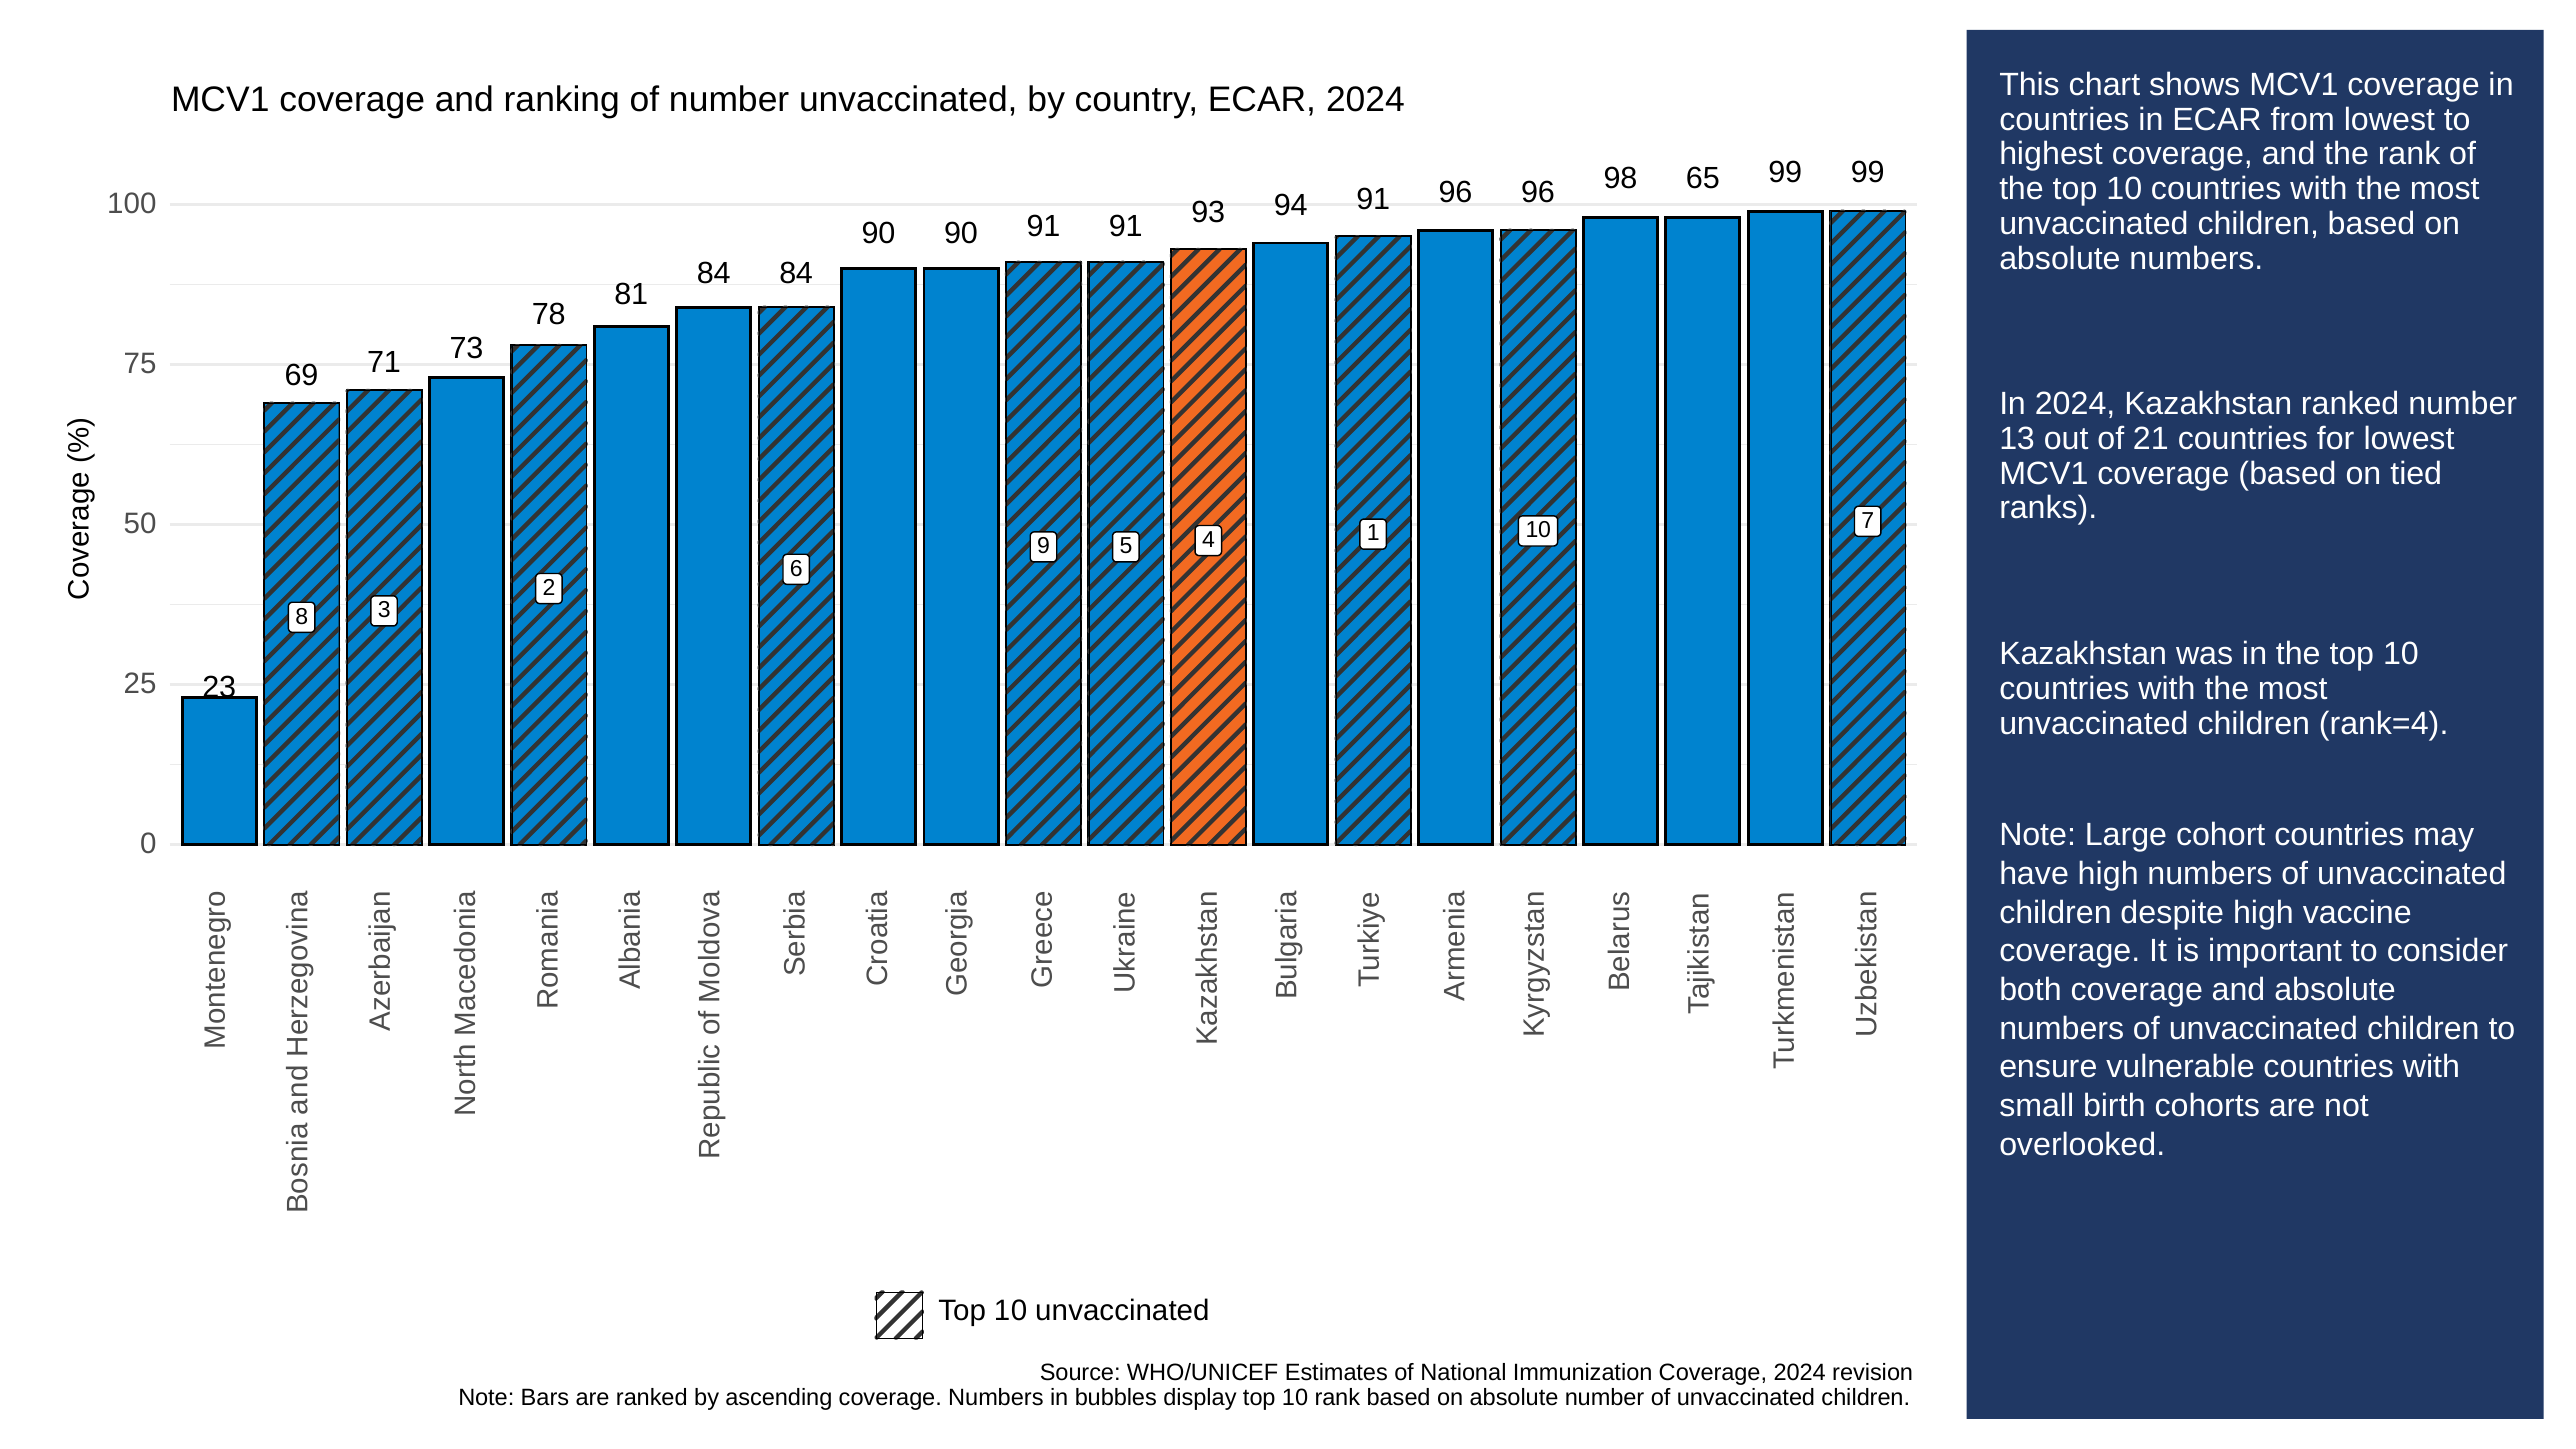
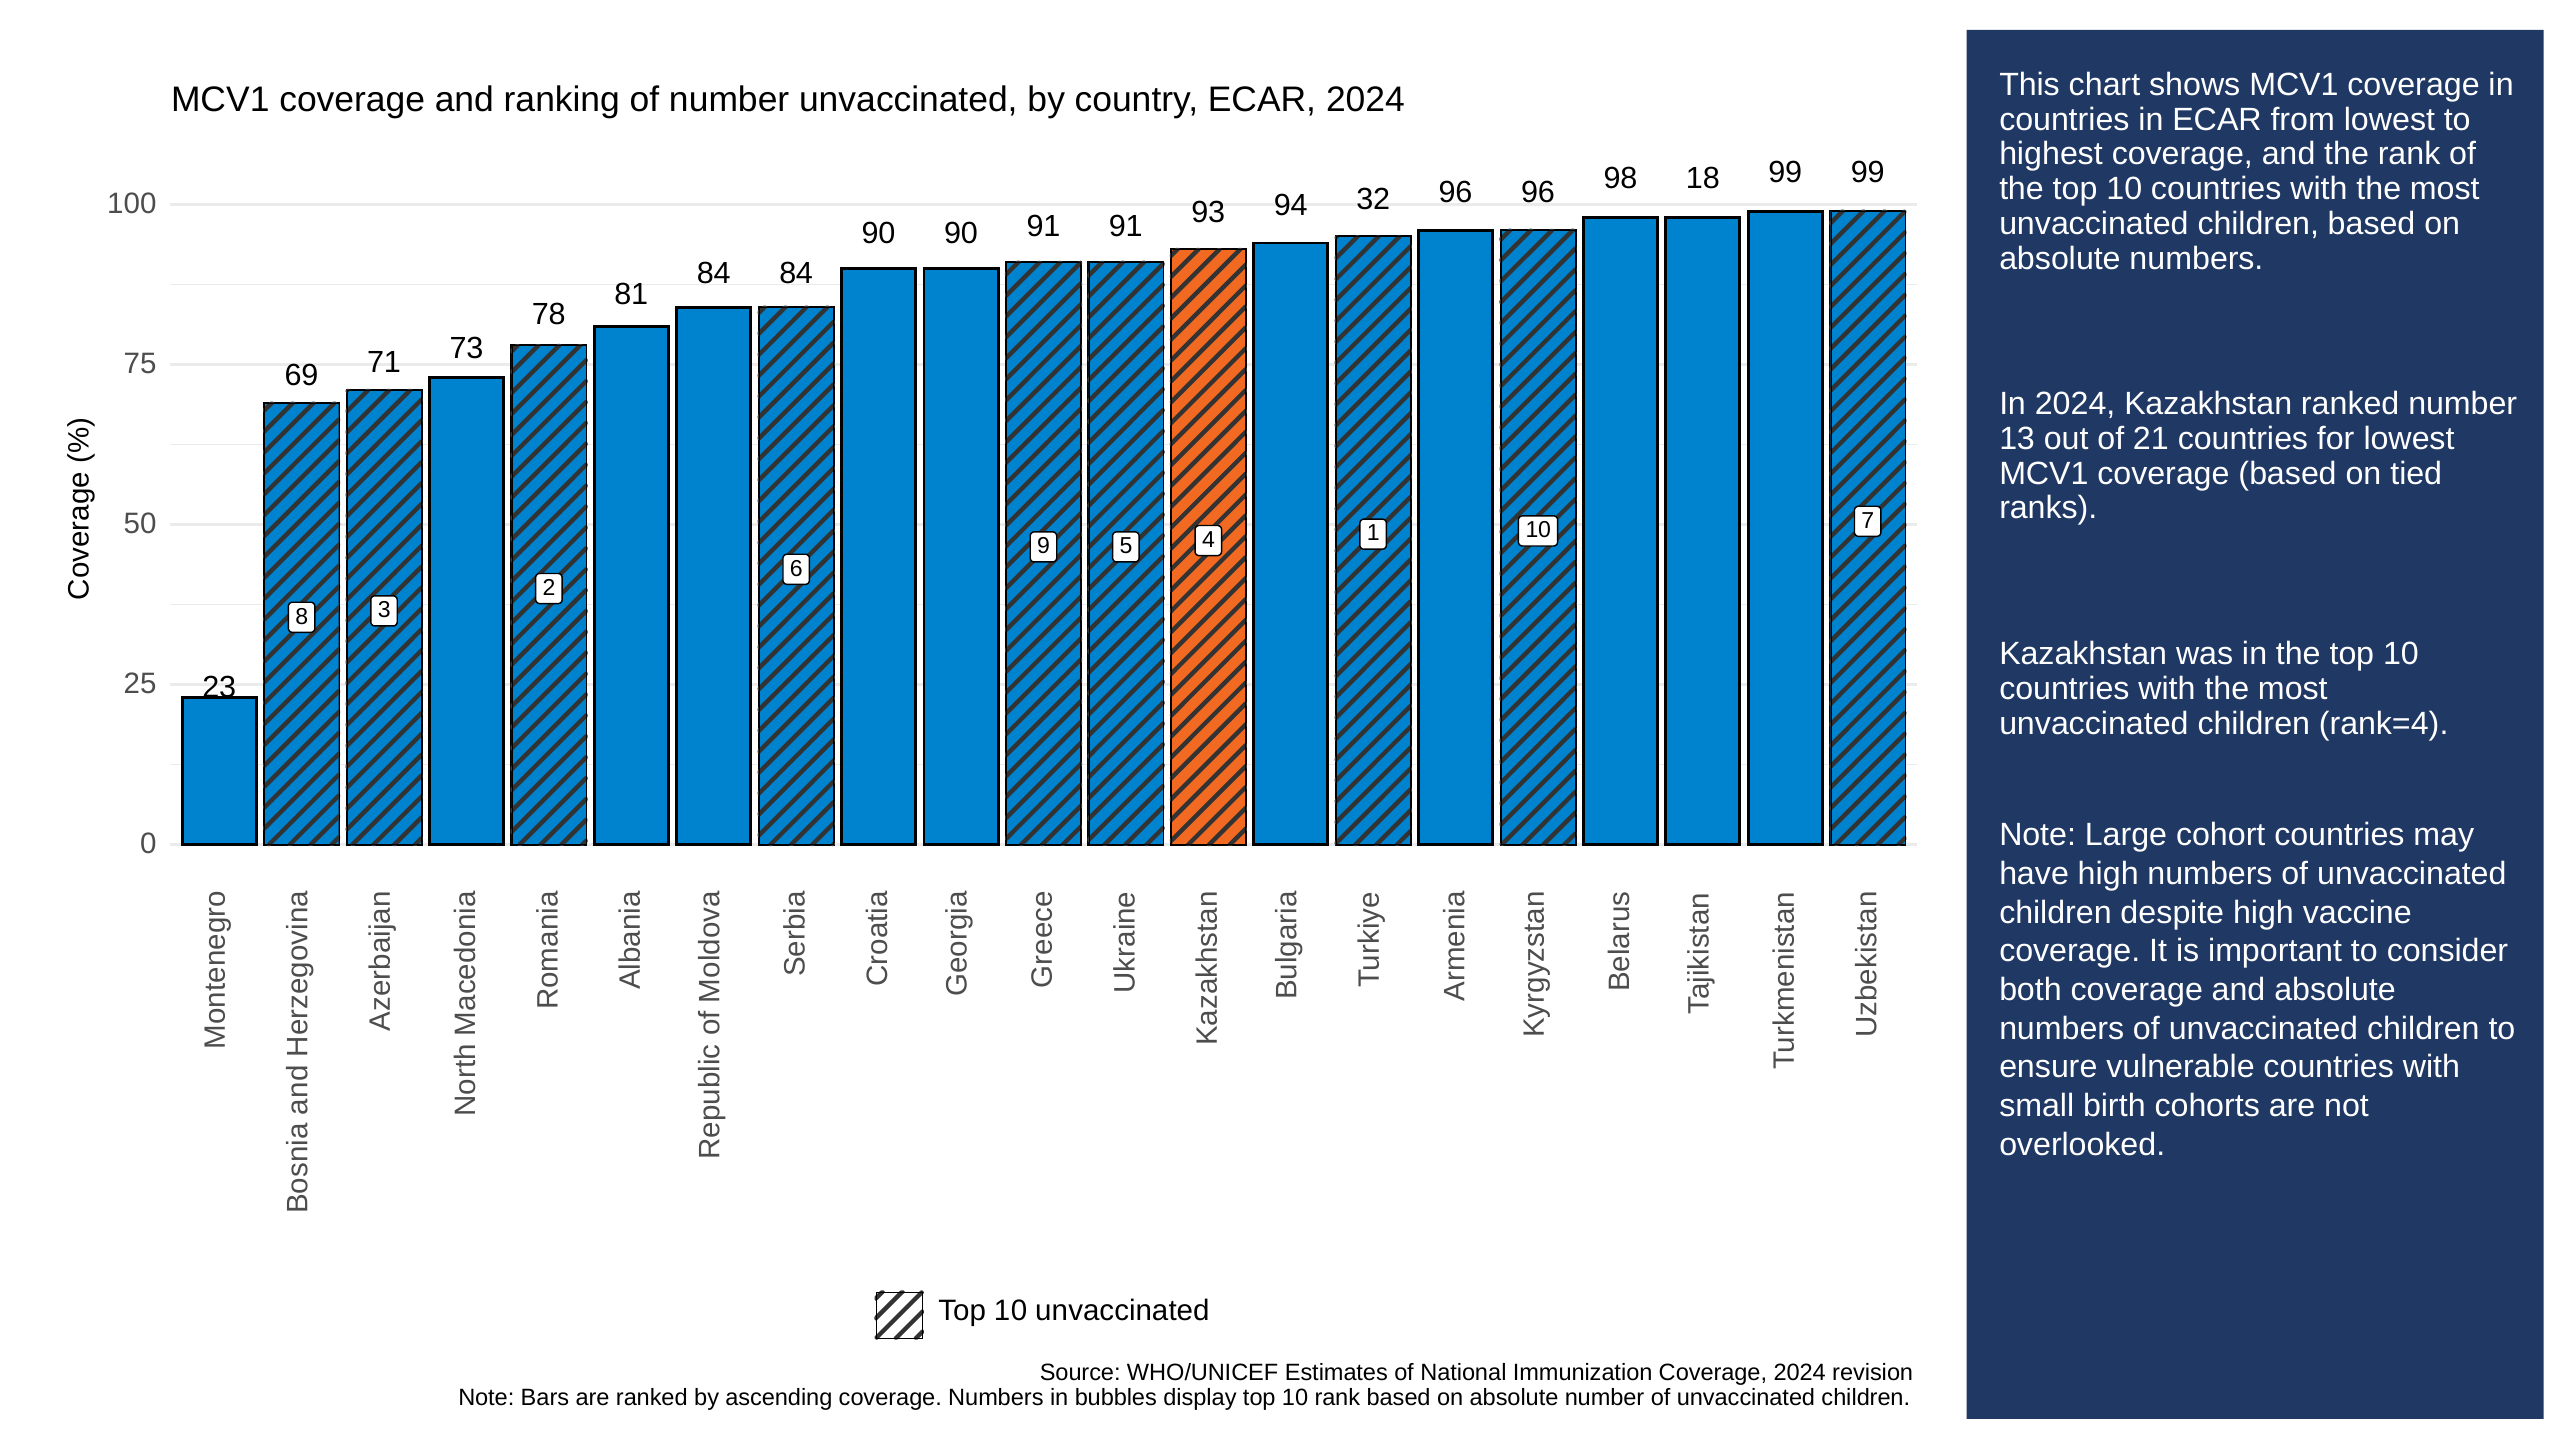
65: 65 -> 18
94 91: 91 -> 32
